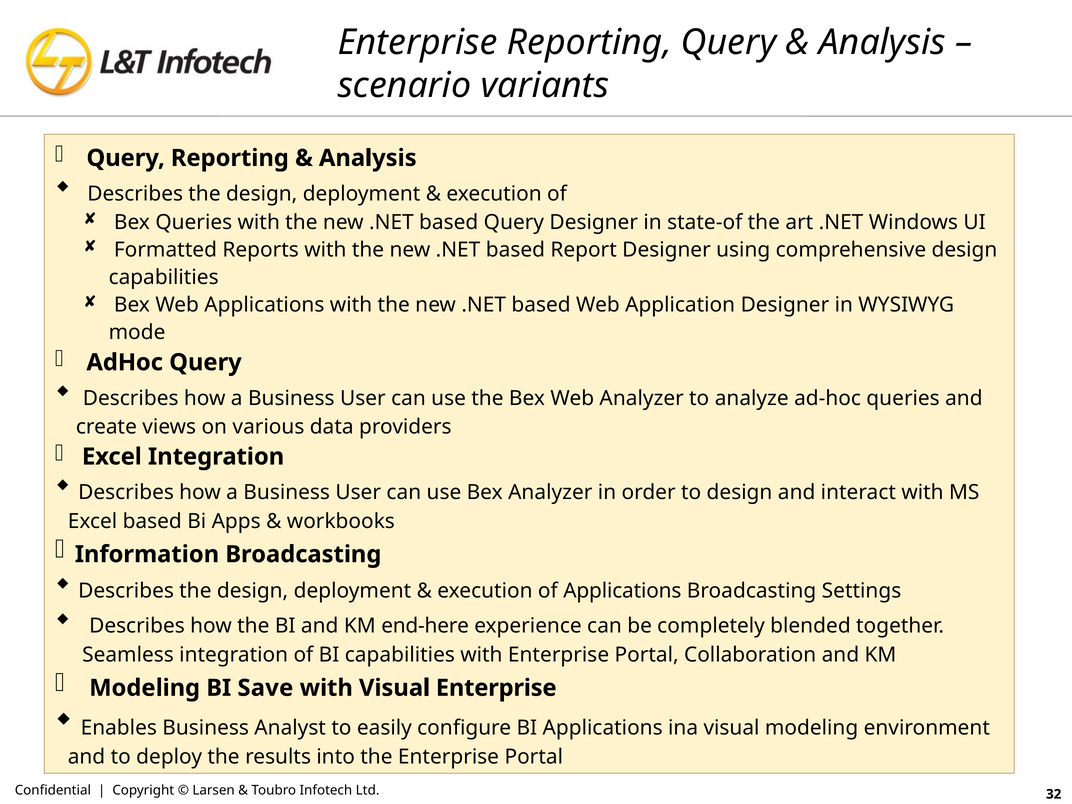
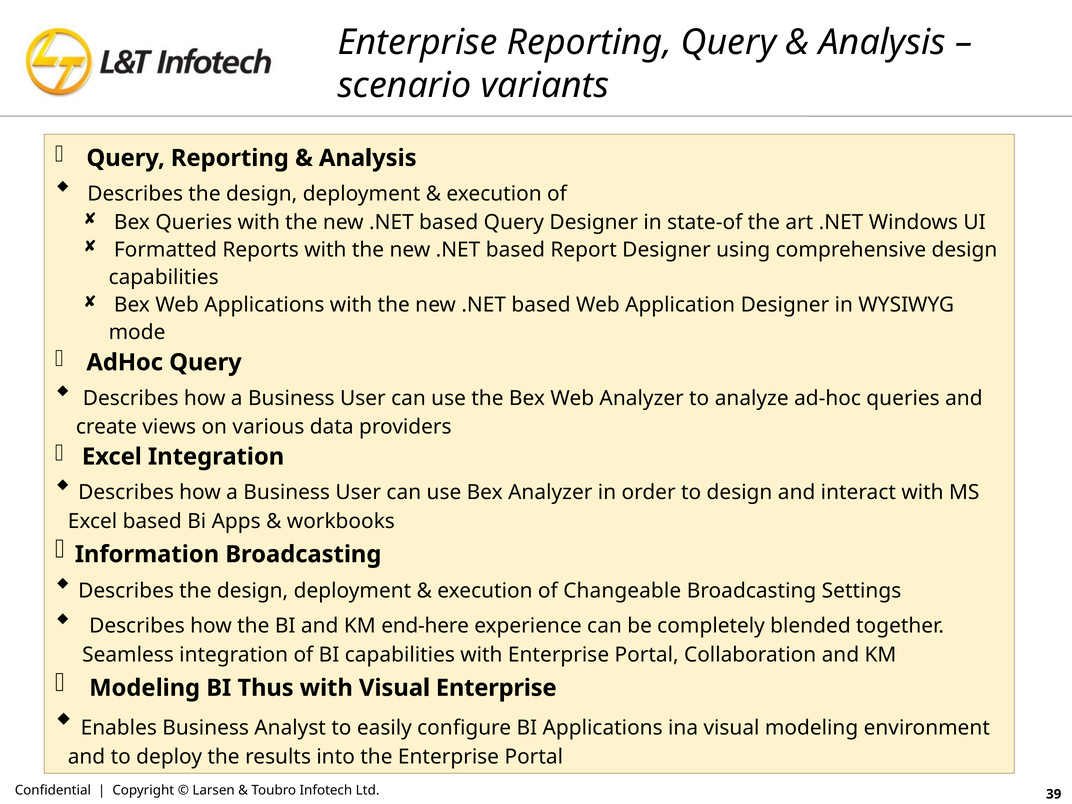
of Applications: Applications -> Changeable
Save: Save -> Thus
32: 32 -> 39
